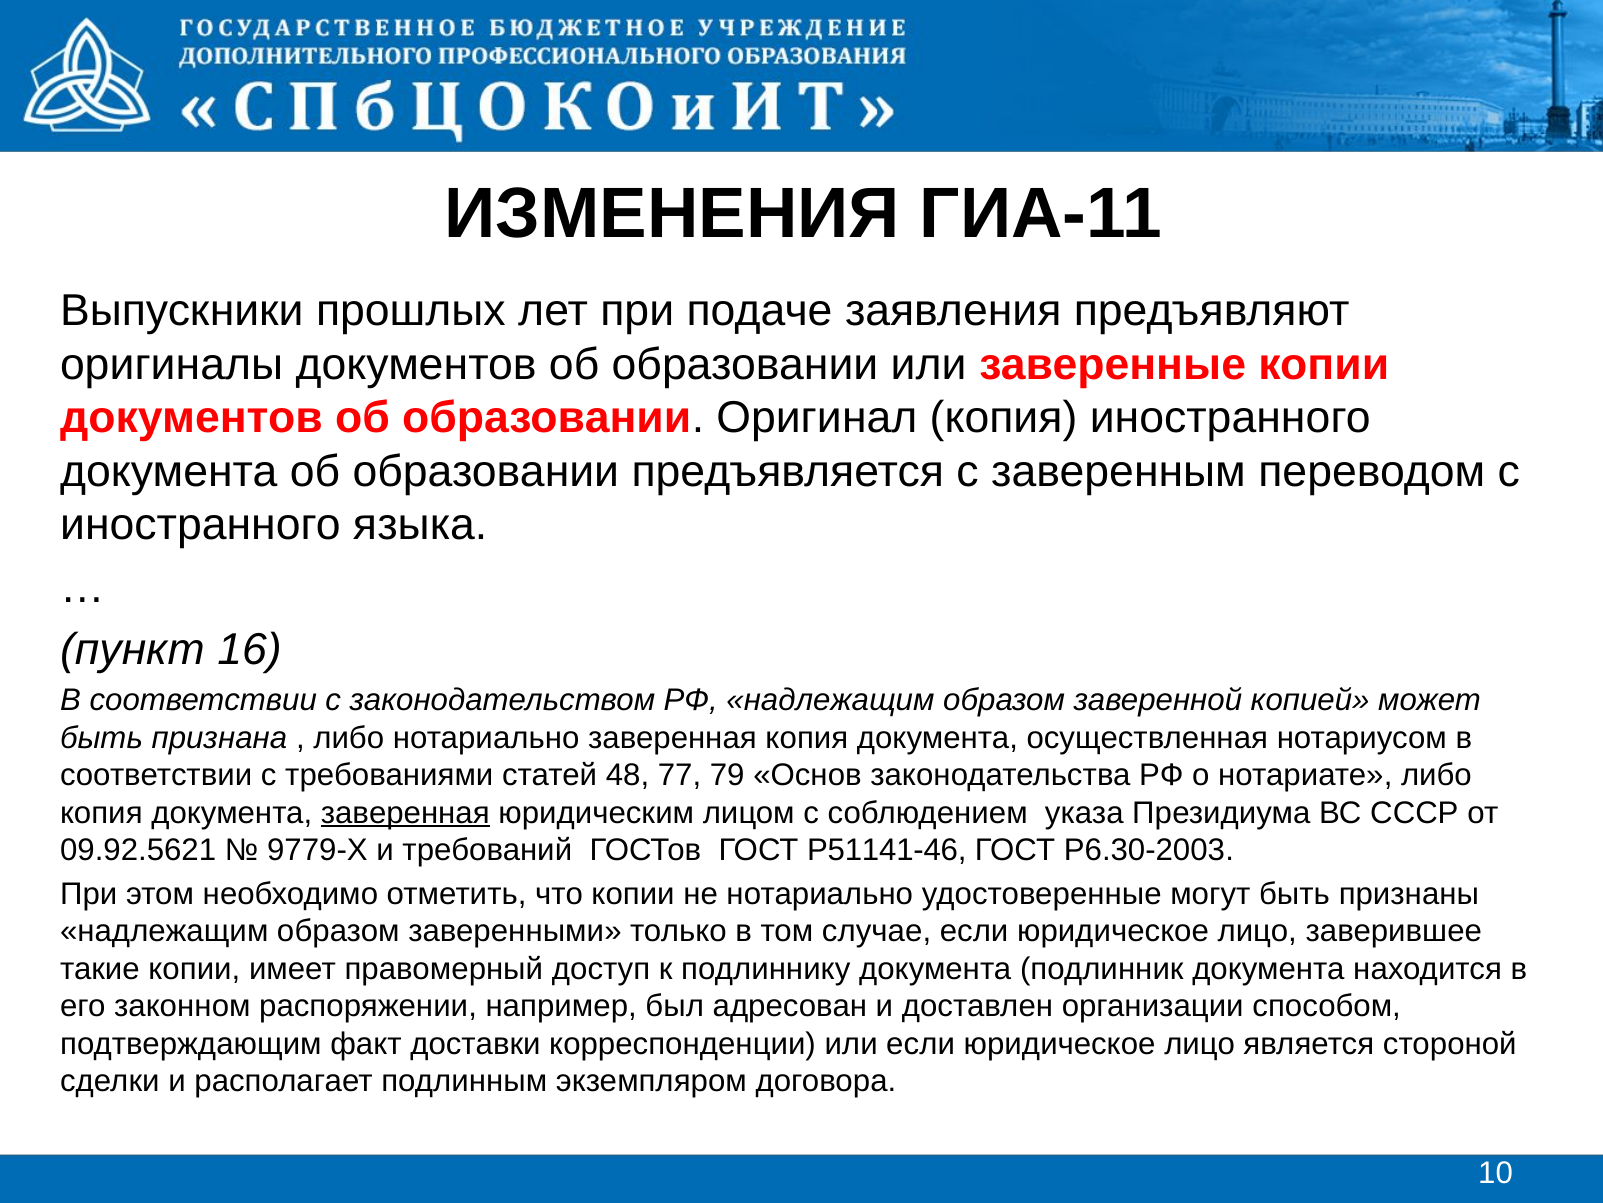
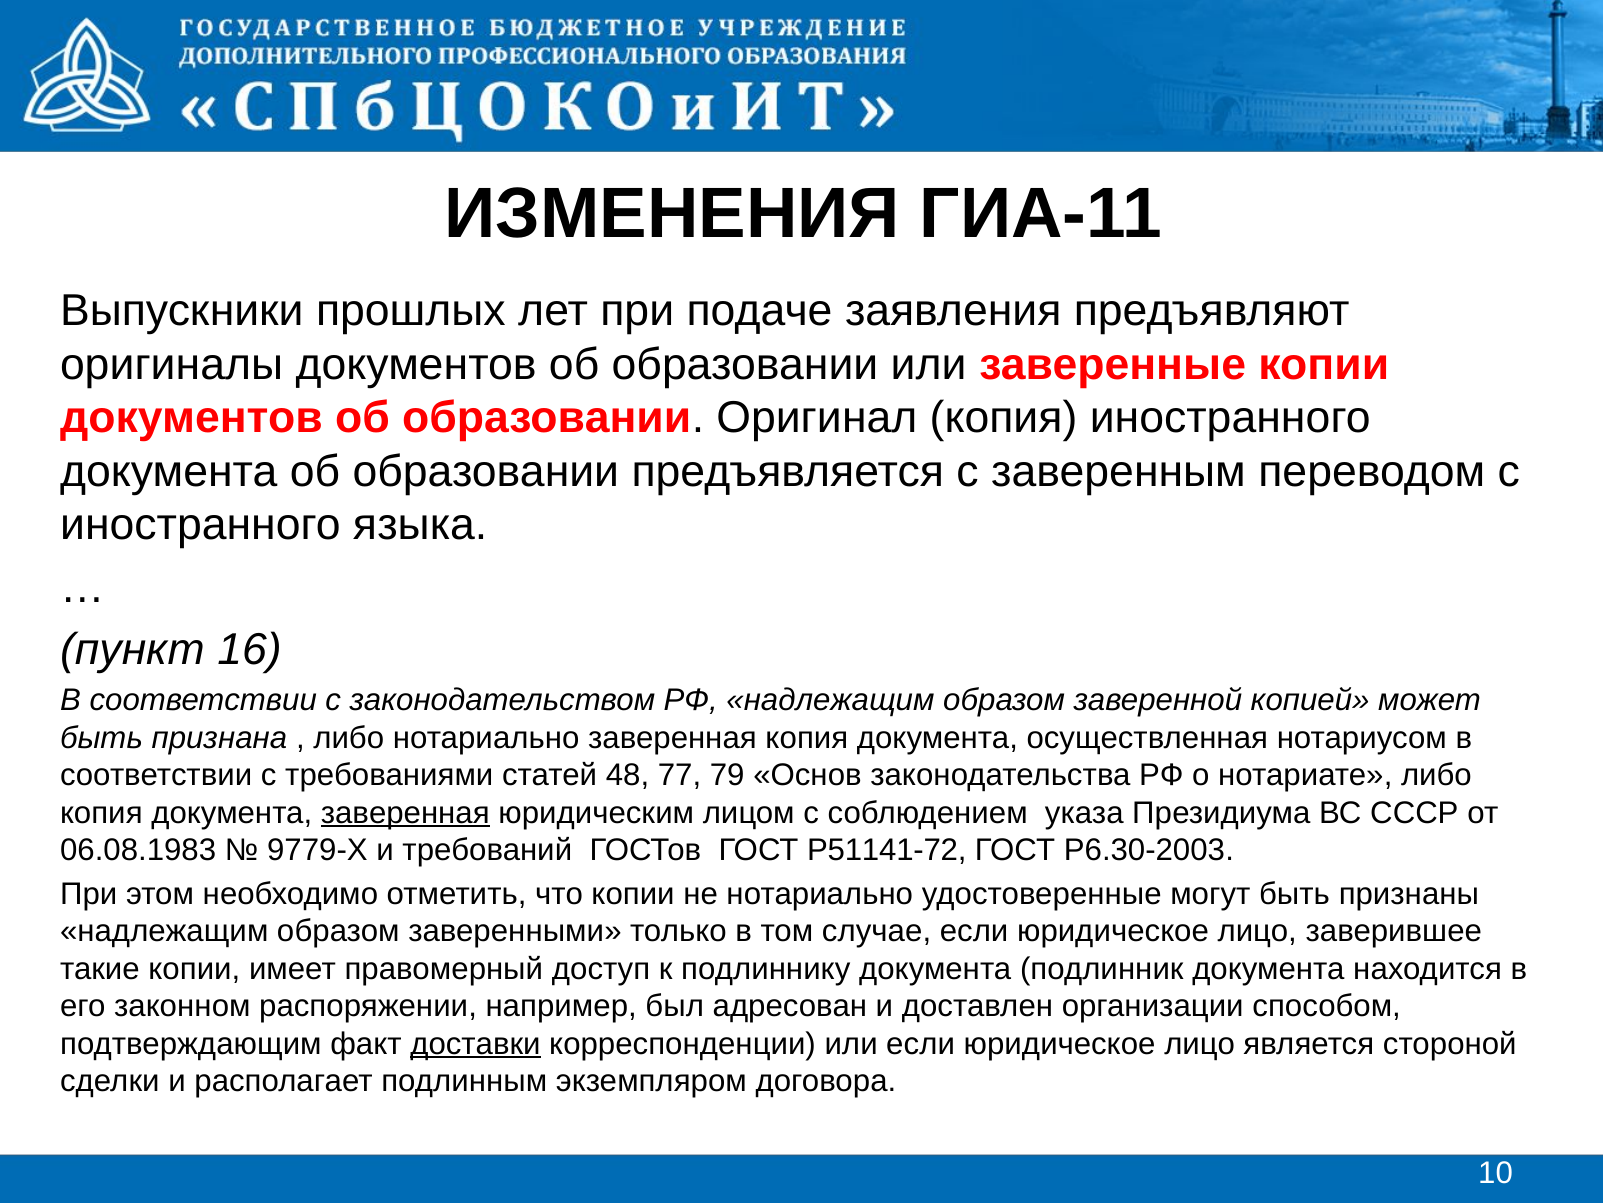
09.92.5621: 09.92.5621 -> 06.08.1983
Р51141-46: Р51141-46 -> Р51141-72
доставки underline: none -> present
